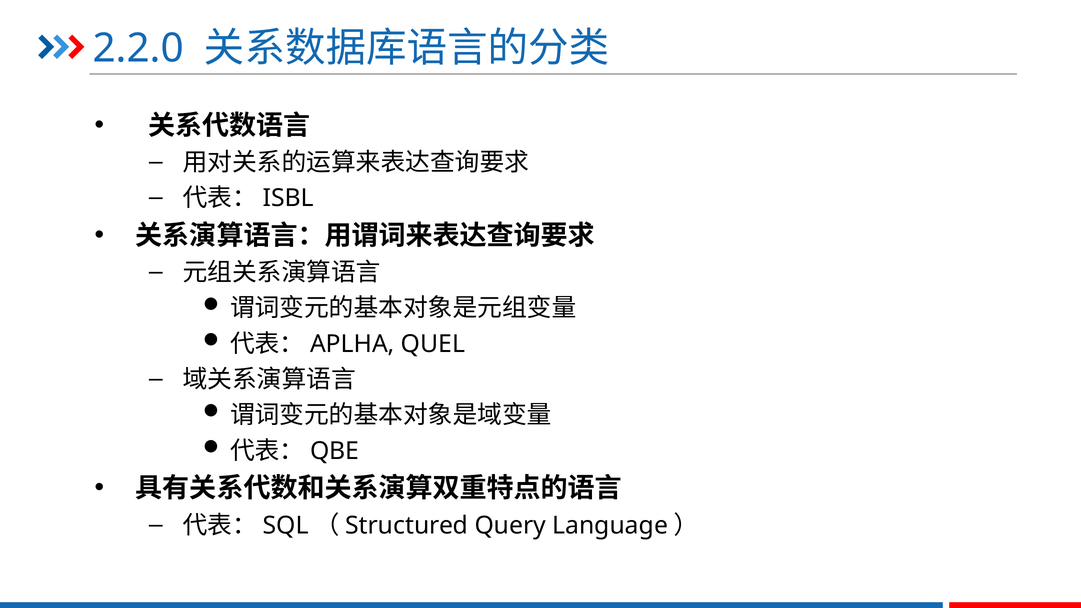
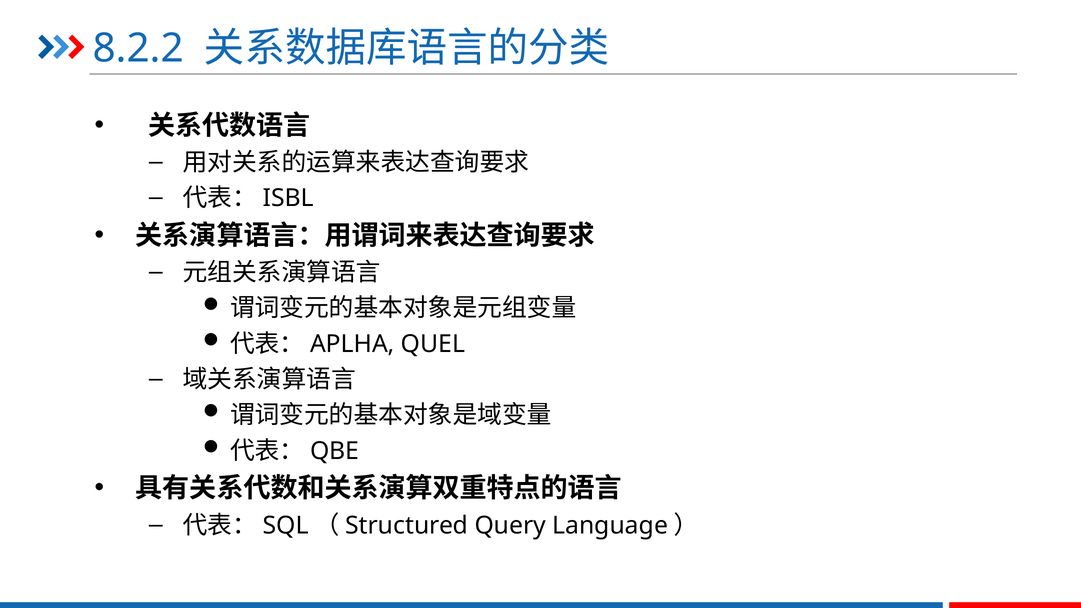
2.2.0: 2.2.0 -> 8.2.2
